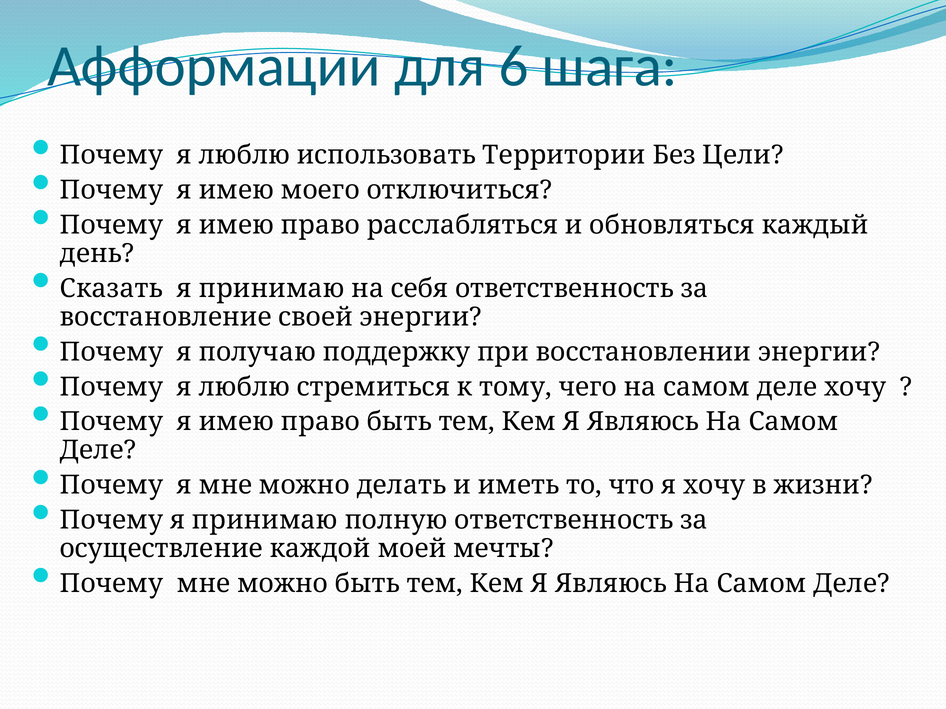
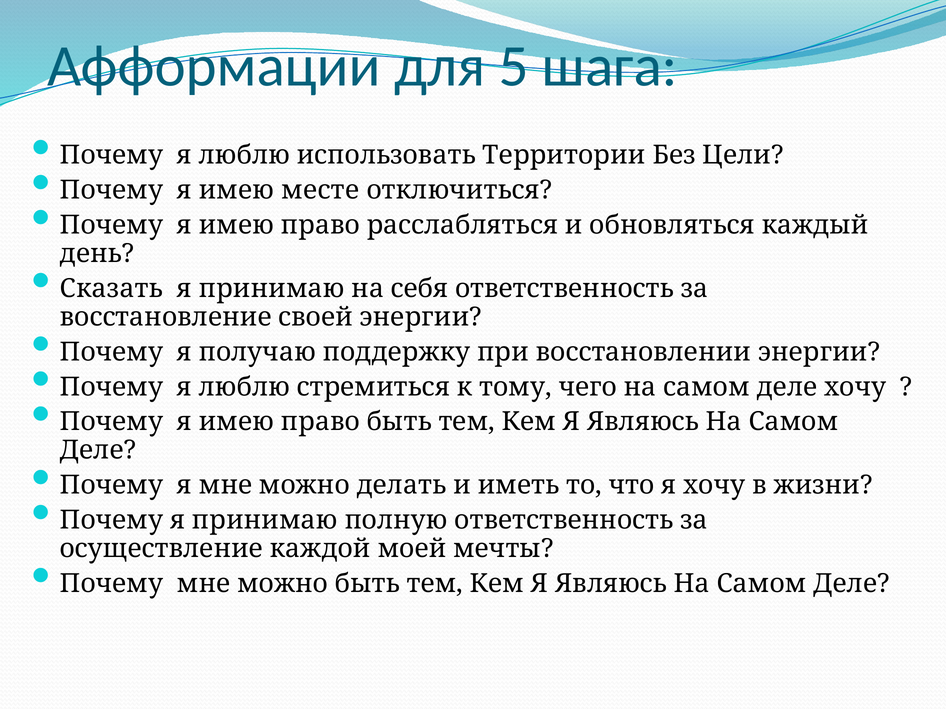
6: 6 -> 5
моего: моего -> месте
